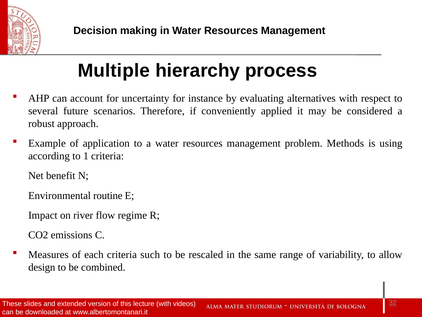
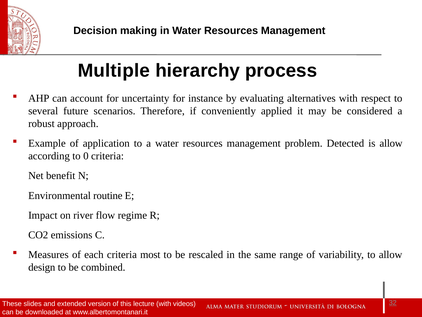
Methods: Methods -> Detected
is using: using -> allow
1: 1 -> 0
such: such -> most
